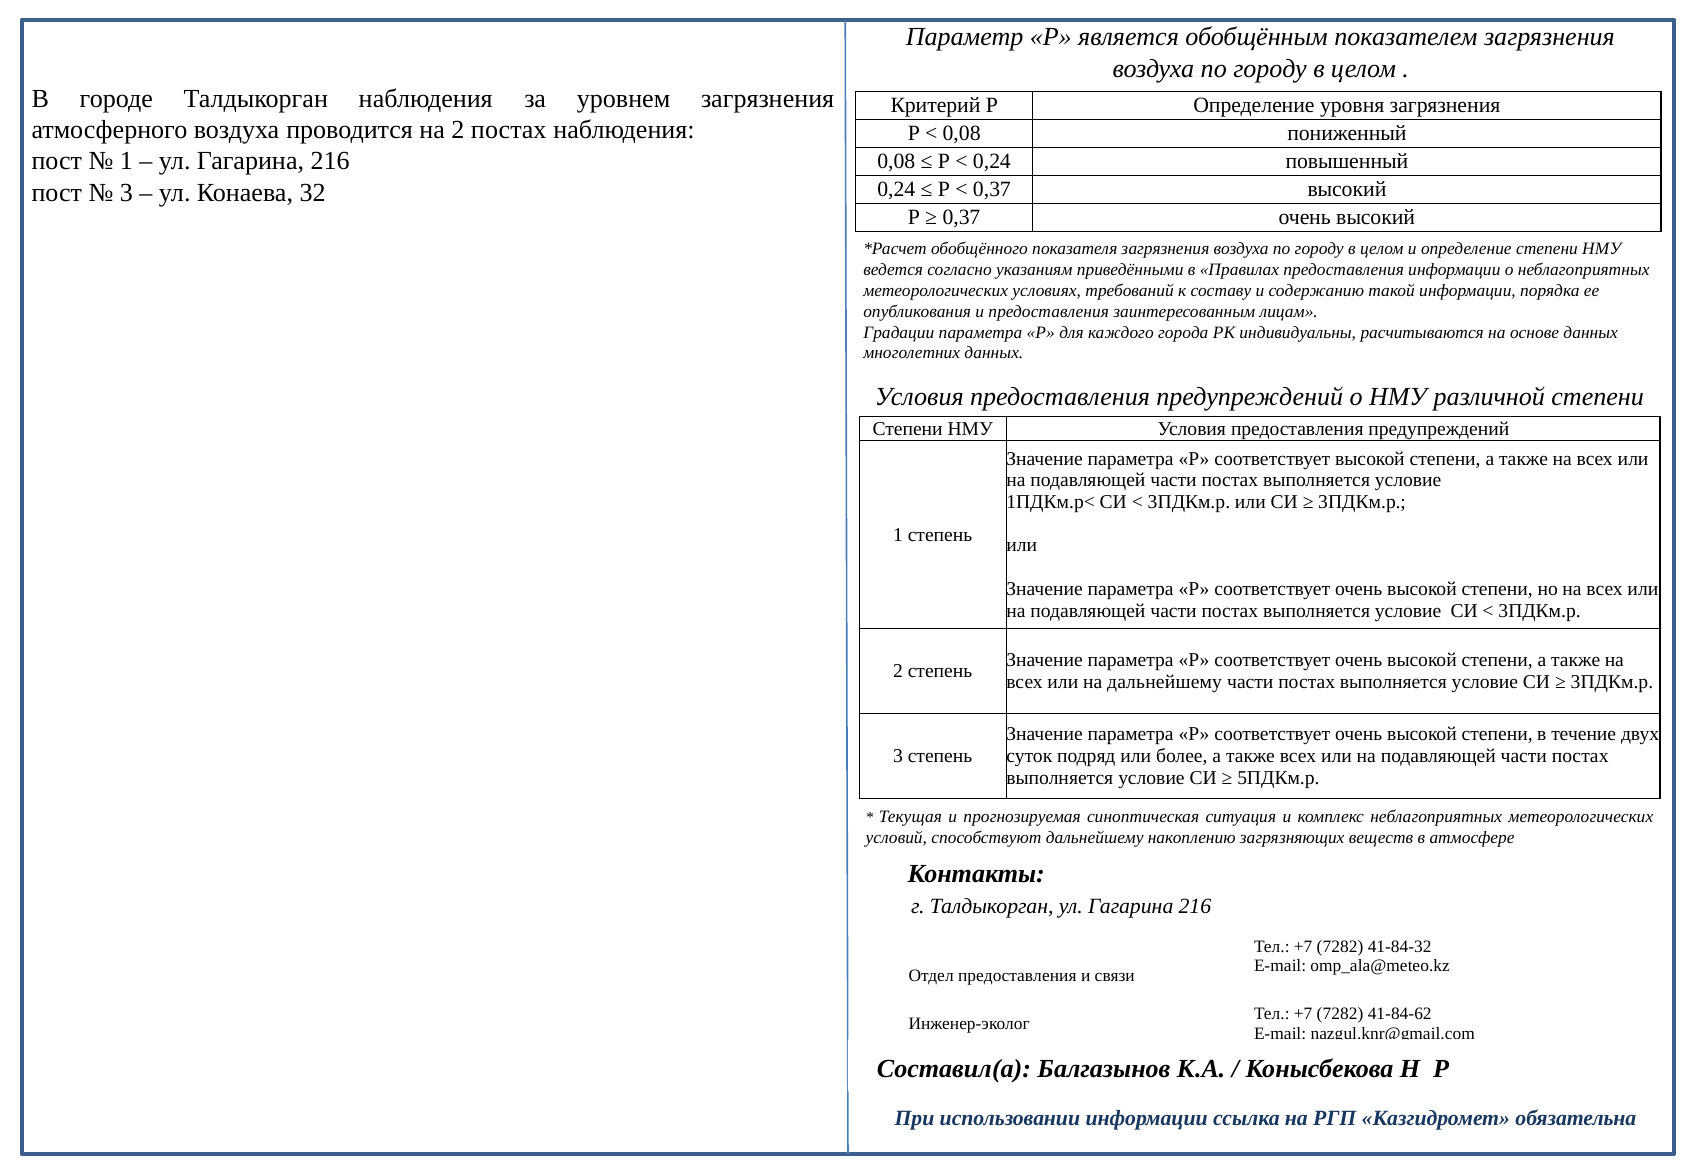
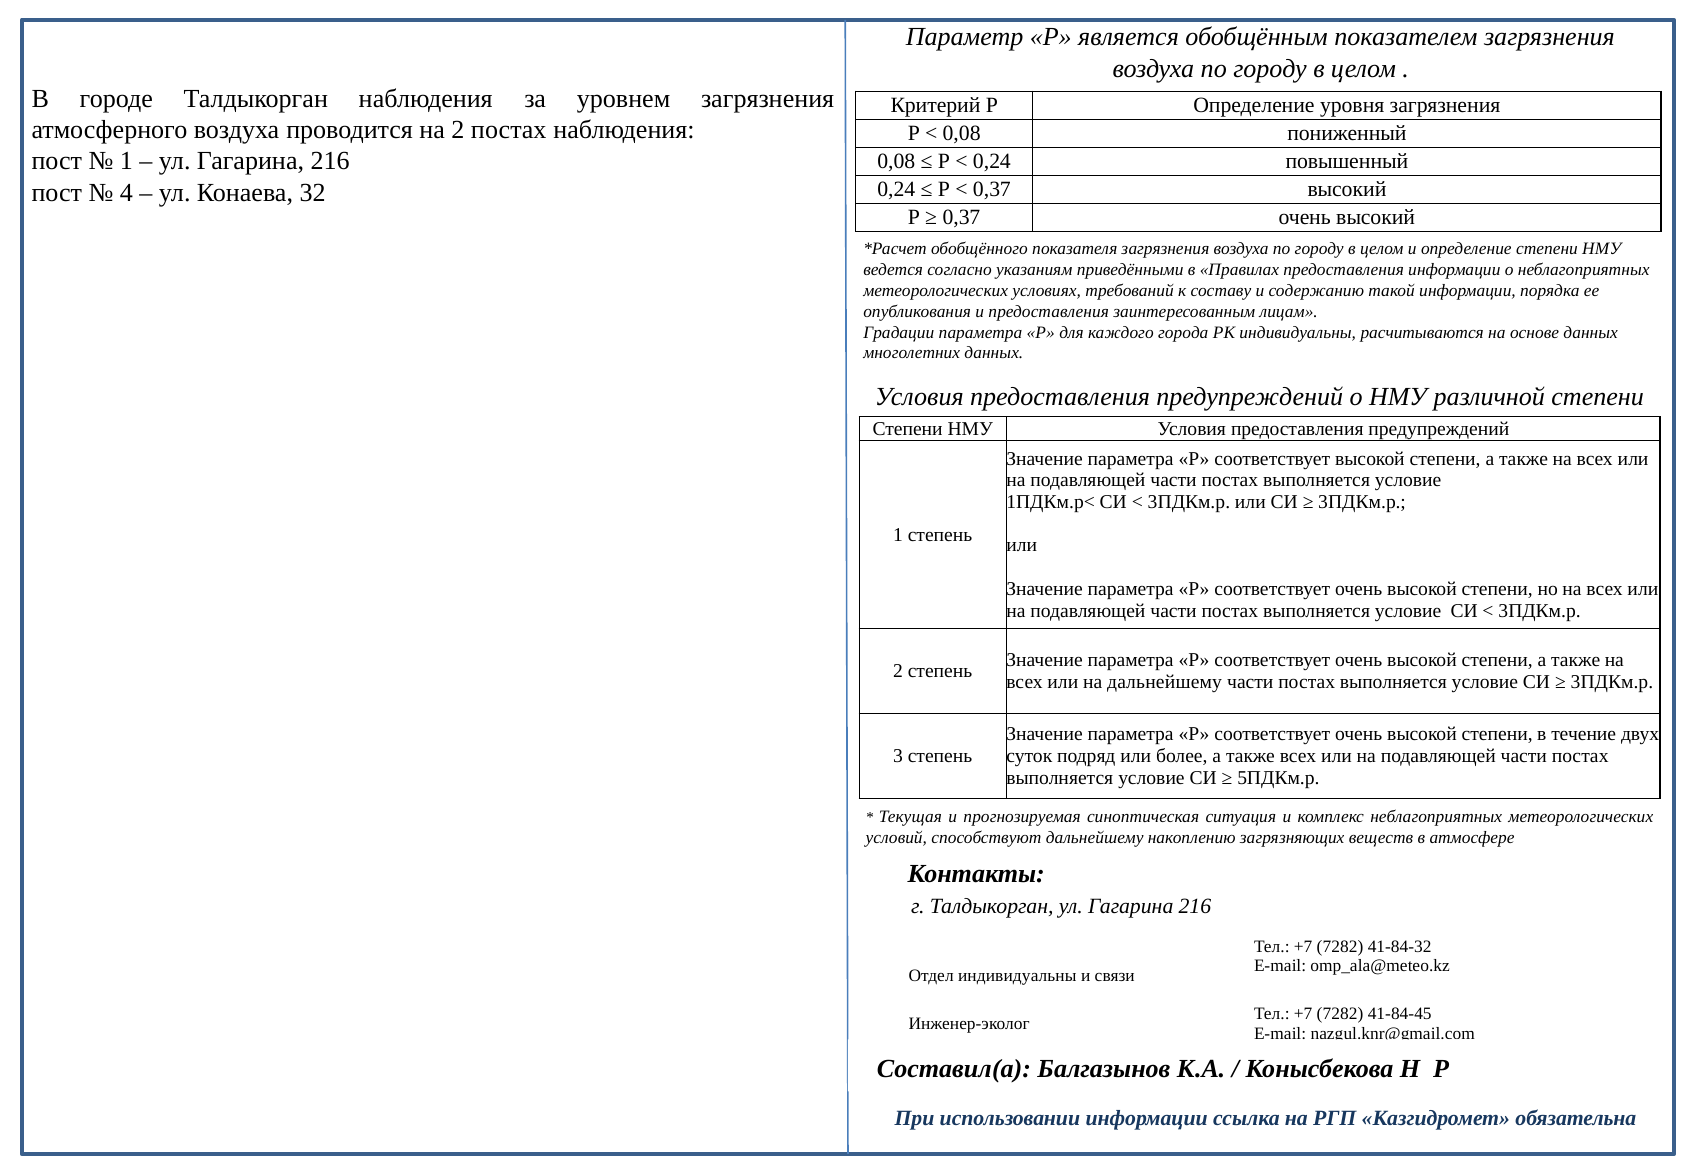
3 at (126, 192): 3 -> 4
Отдел предоставления: предоставления -> индивидуальны
41-84-62: 41-84-62 -> 41-84-45
